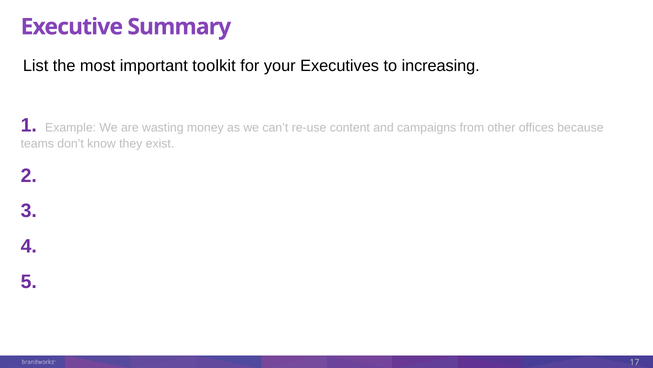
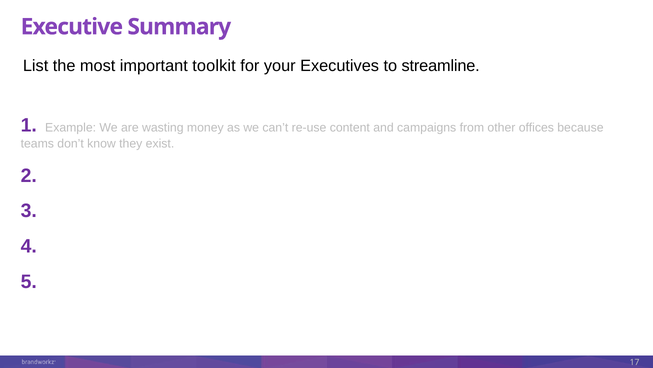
increasing: increasing -> streamline
